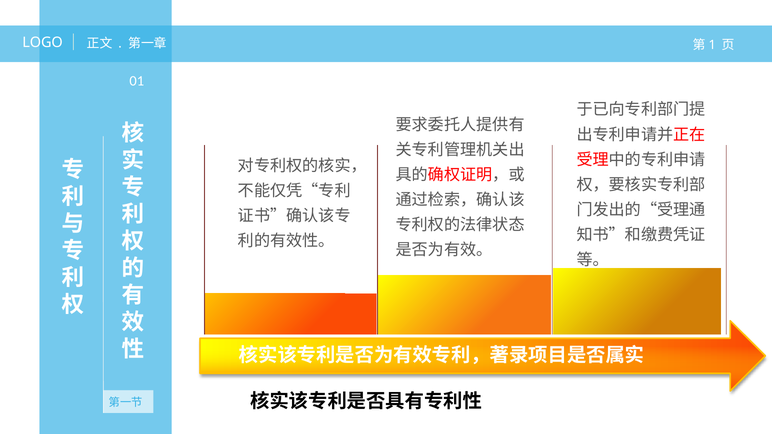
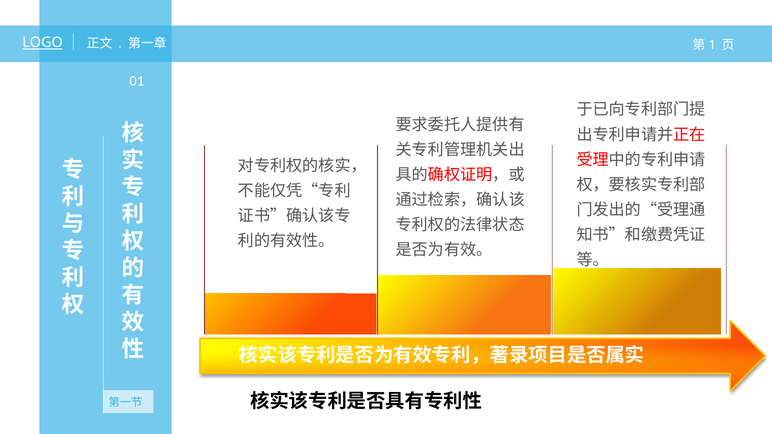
LOGO underline: none -> present
